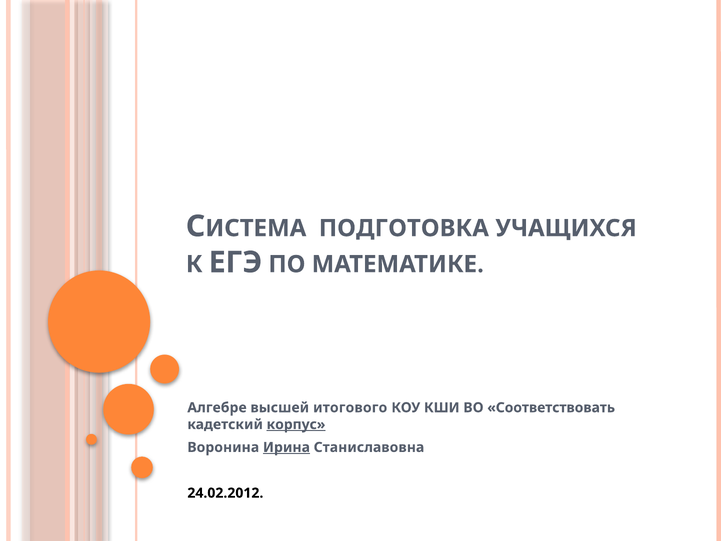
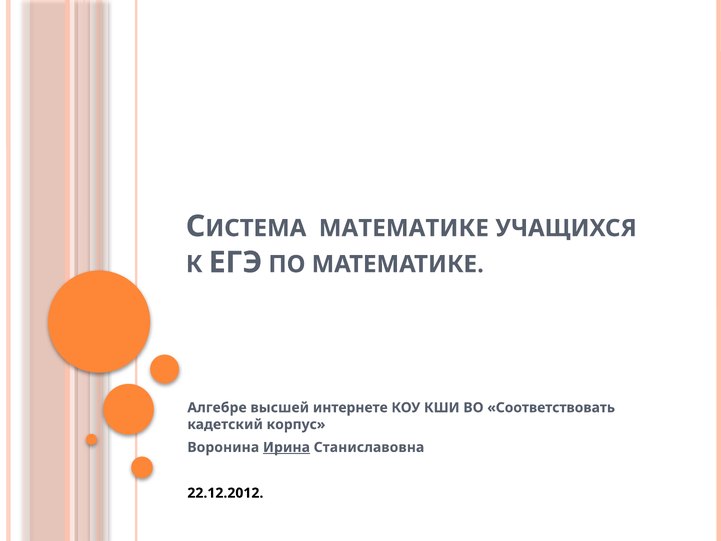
ПОДГОТОВКА at (404, 228): ПОДГОТОВКА -> МАТЕМАТИКЕ
итогового: итогового -> интернете
корпус underline: present -> none
24.02.2012: 24.02.2012 -> 22.12.2012
